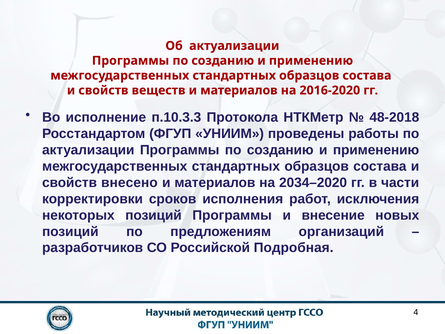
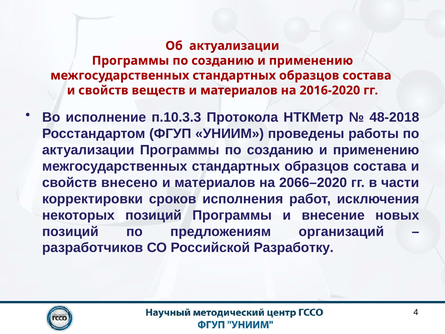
2034–2020: 2034–2020 -> 2066–2020
Подробная: Подробная -> Разработку
